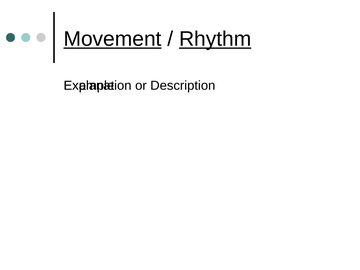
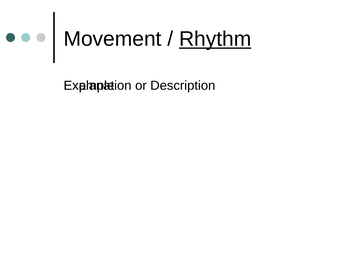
Movement underline: present -> none
